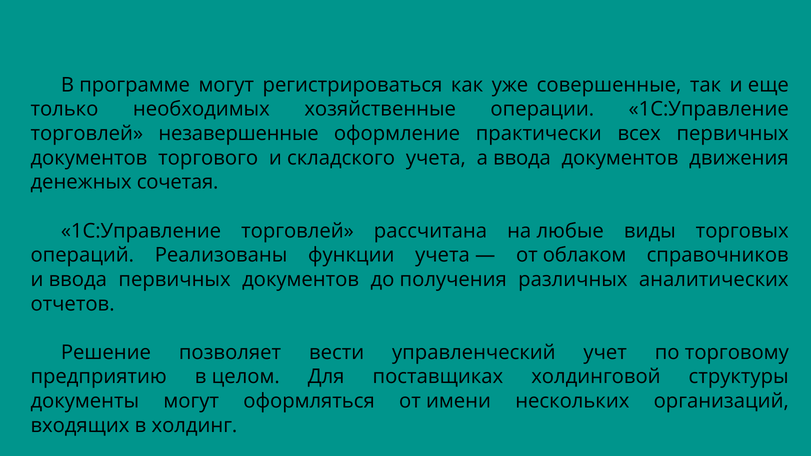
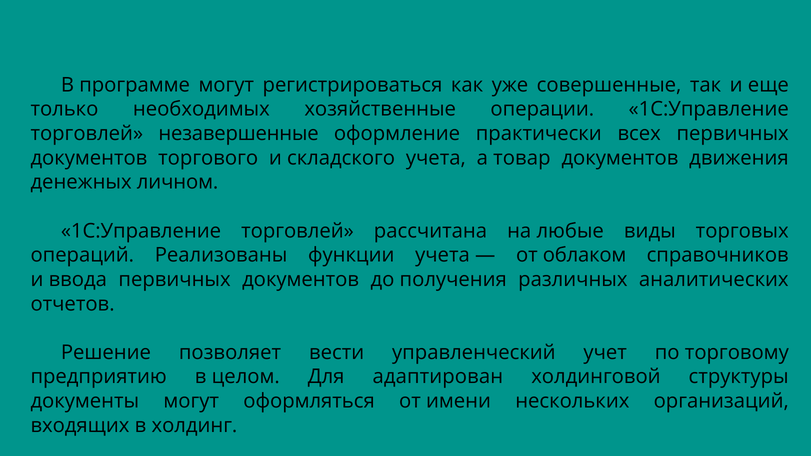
а ввода: ввода -> товар
сочетая: сочетая -> личном
поставщиках: поставщиках -> адаптирован
